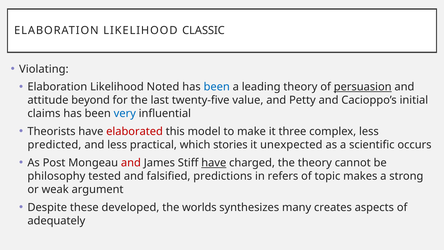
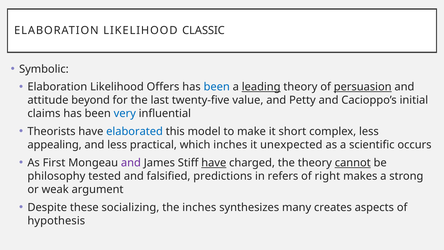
Violating: Violating -> Symbolic
Noted: Noted -> Offers
leading underline: none -> present
elaborated colour: red -> blue
three: three -> short
predicted: predicted -> appealing
which stories: stories -> inches
Post: Post -> First
and at (131, 163) colour: red -> purple
cannot underline: none -> present
topic: topic -> right
developed: developed -> socializing
the worlds: worlds -> inches
adequately: adequately -> hypothesis
